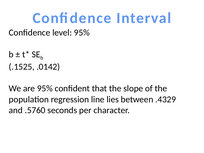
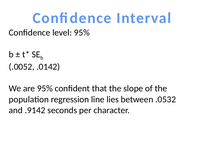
.1525: .1525 -> .0052
.4329: .4329 -> .0532
.5760: .5760 -> .9142
